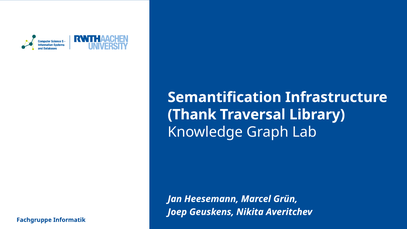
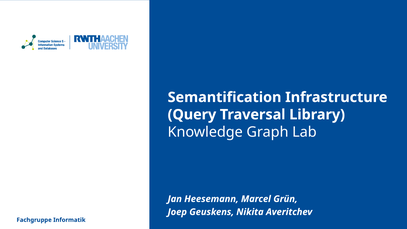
Thank: Thank -> Query
